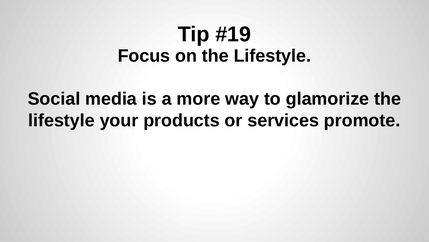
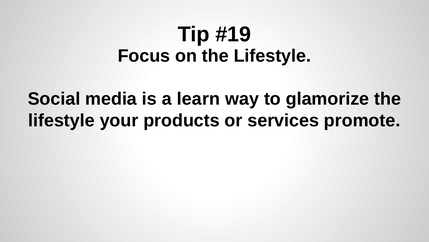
more: more -> learn
